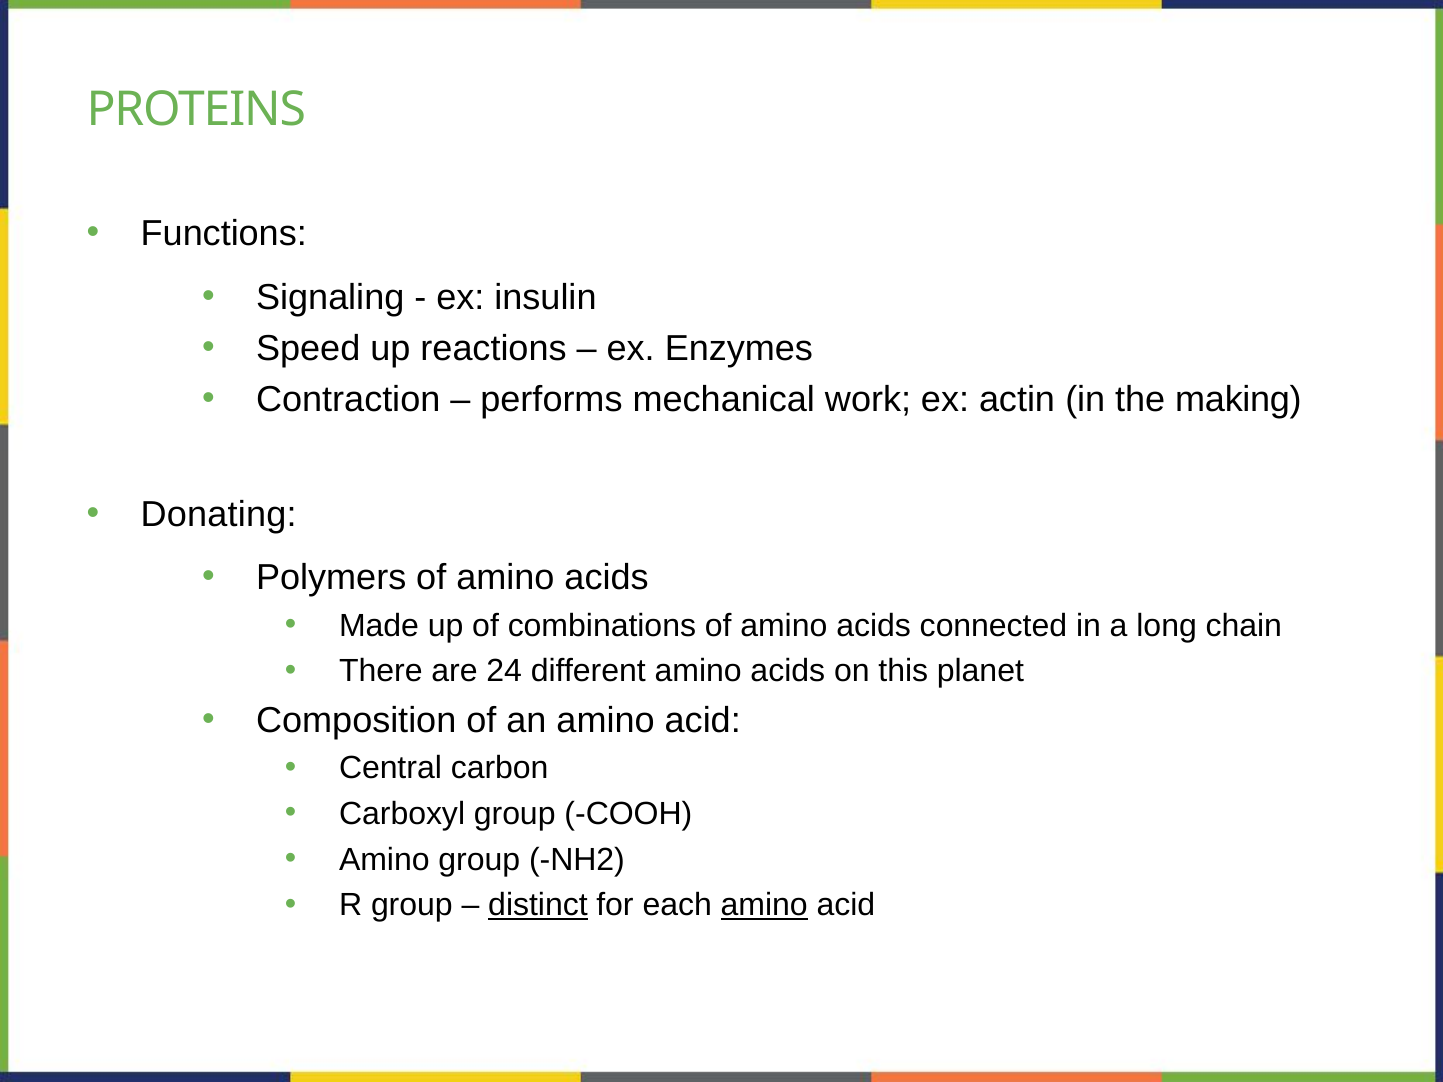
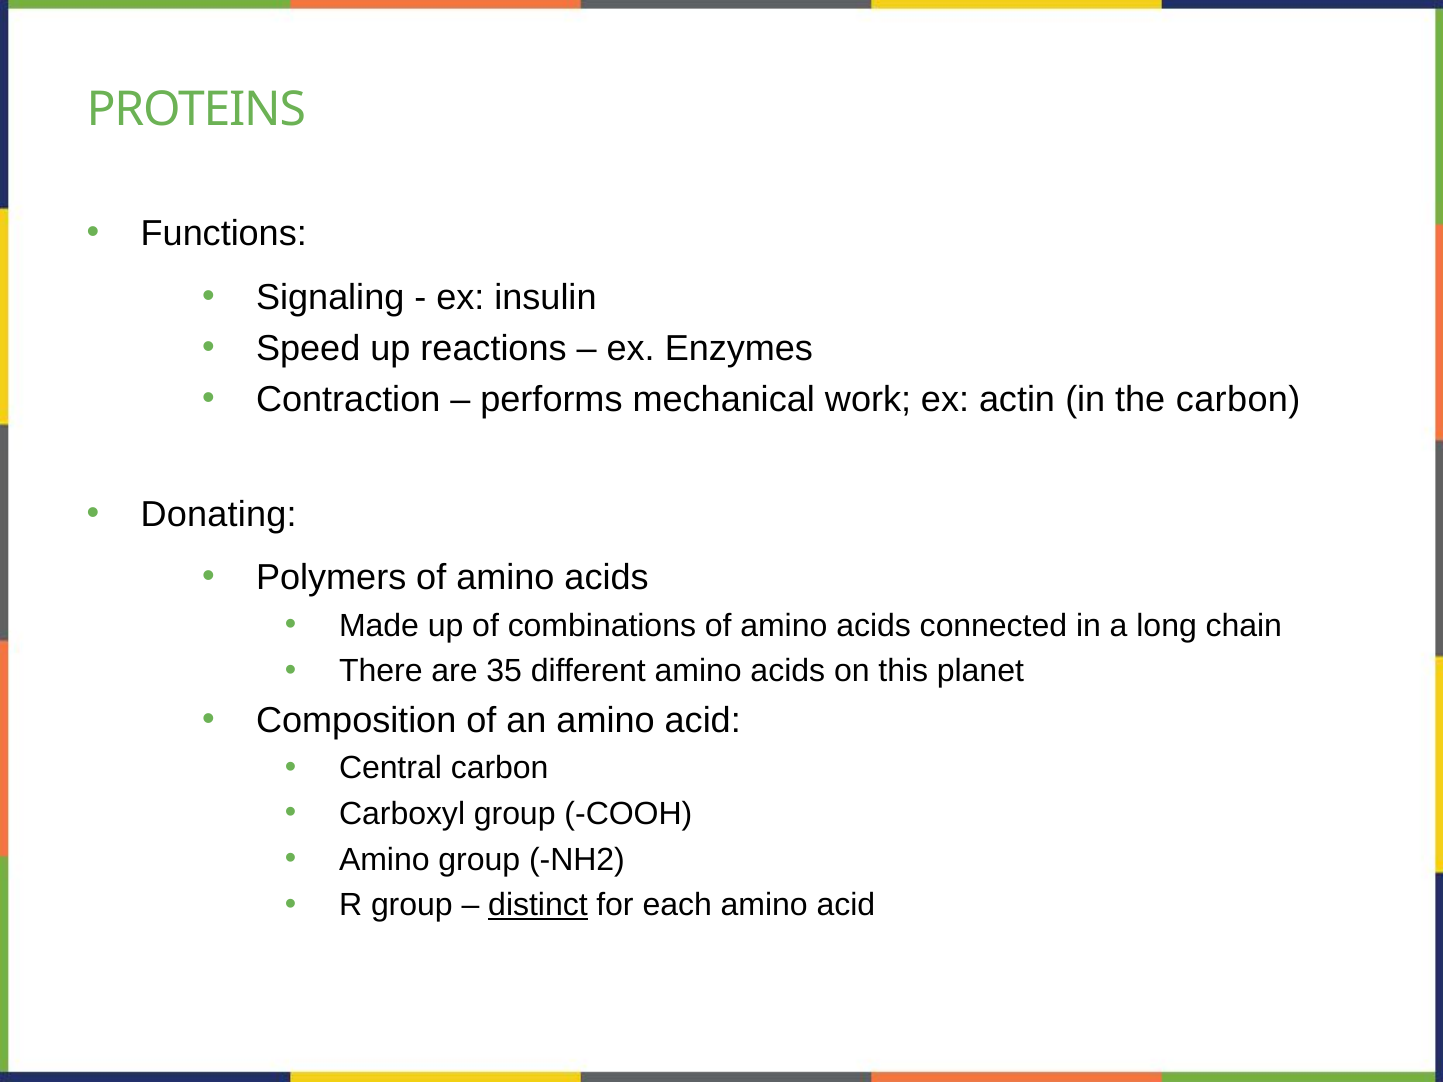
the making: making -> carbon
24: 24 -> 35
amino at (764, 905) underline: present -> none
